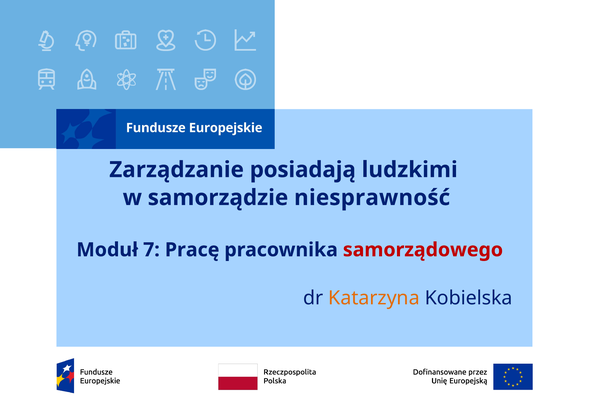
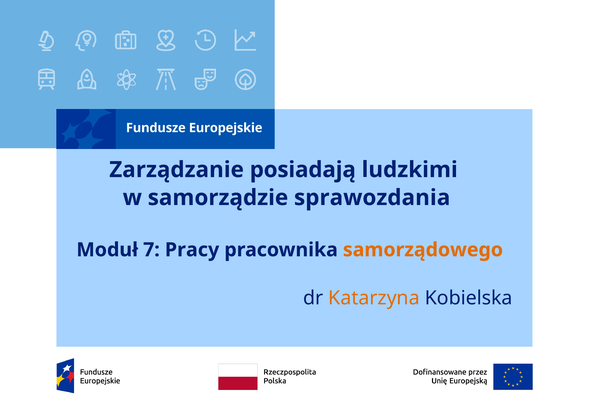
niesprawność: niesprawność -> sprawozdania
Pracę: Pracę -> Pracy
samorządowego colour: red -> orange
